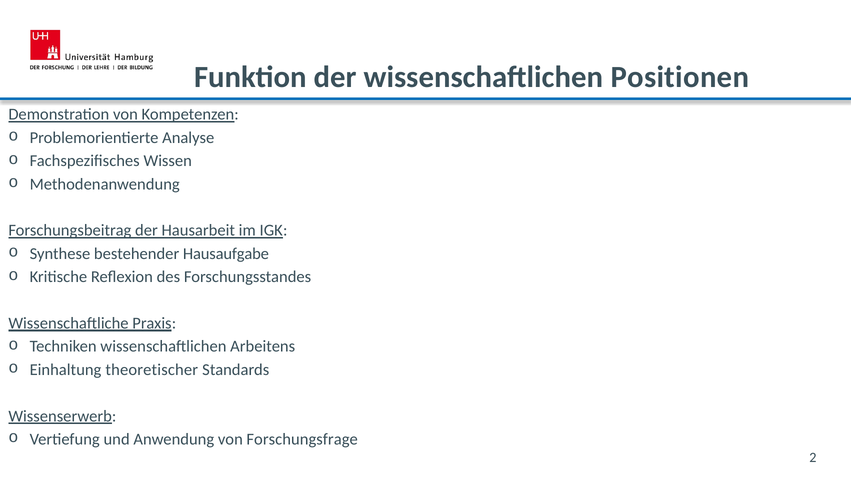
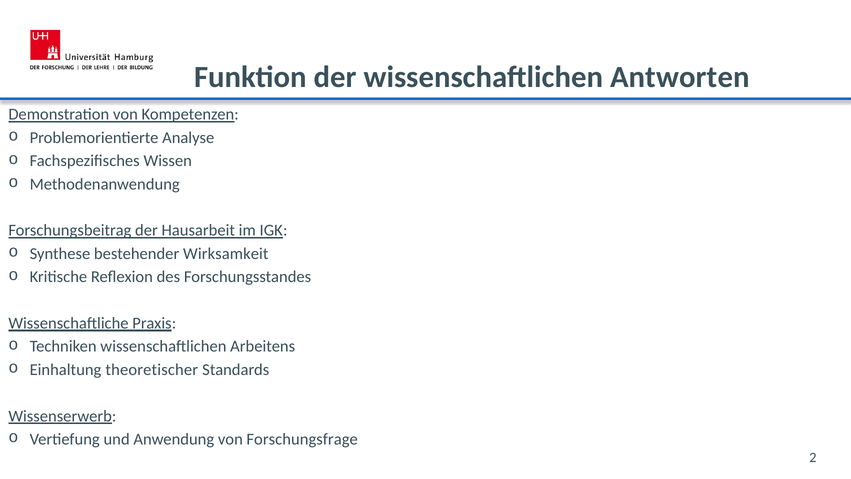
Positionen: Positionen -> Antworten
Hausaufgabe: Hausaufgabe -> Wirksamkeit
